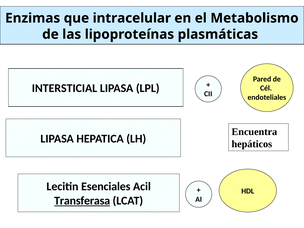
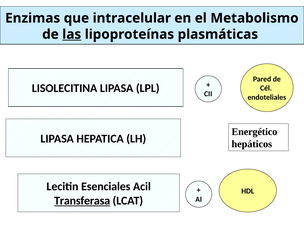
las underline: none -> present
INTERSTICIAL: INTERSTICIAL -> LISOLECITINA
Encuentra: Encuentra -> Energético
